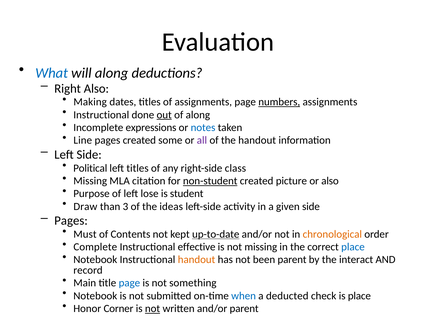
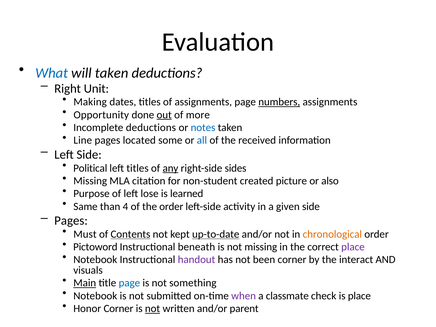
will along: along -> taken
Right Also: Also -> Unit
Instructional at (101, 115): Instructional -> Opportunity
of along: along -> more
Incomplete expressions: expressions -> deductions
pages created: created -> located
all colour: purple -> blue
the handout: handout -> received
any underline: none -> present
class: class -> sides
non-student underline: present -> none
student: student -> learned
Draw: Draw -> Same
3: 3 -> 4
the ideas: ideas -> order
Contents underline: none -> present
Complete: Complete -> Pictoword
effective: effective -> beneath
place at (353, 247) colour: blue -> purple
handout at (197, 260) colour: orange -> purple
been parent: parent -> corner
record: record -> visuals
Main underline: none -> present
when colour: blue -> purple
deducted: deducted -> classmate
